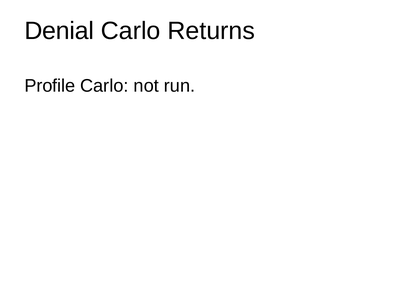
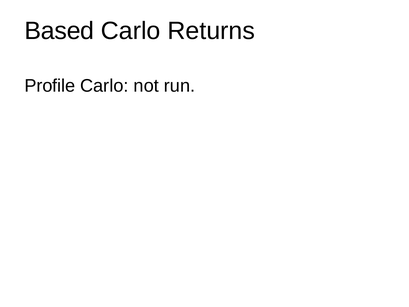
Denial: Denial -> Based
